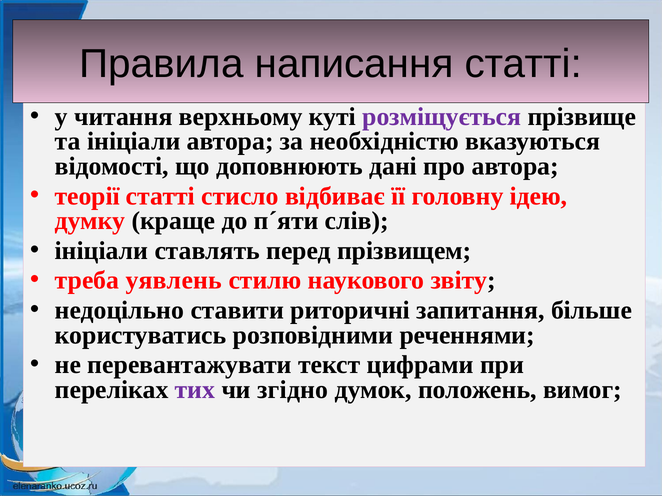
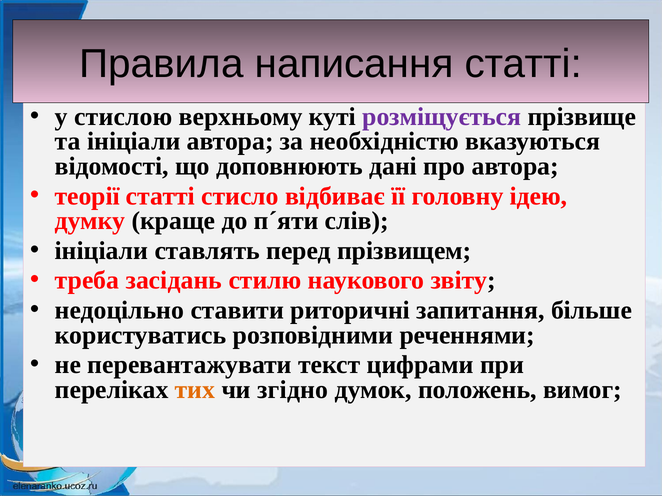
читання: читання -> стислою
уявлень: уявлень -> засідань
тих colour: purple -> orange
